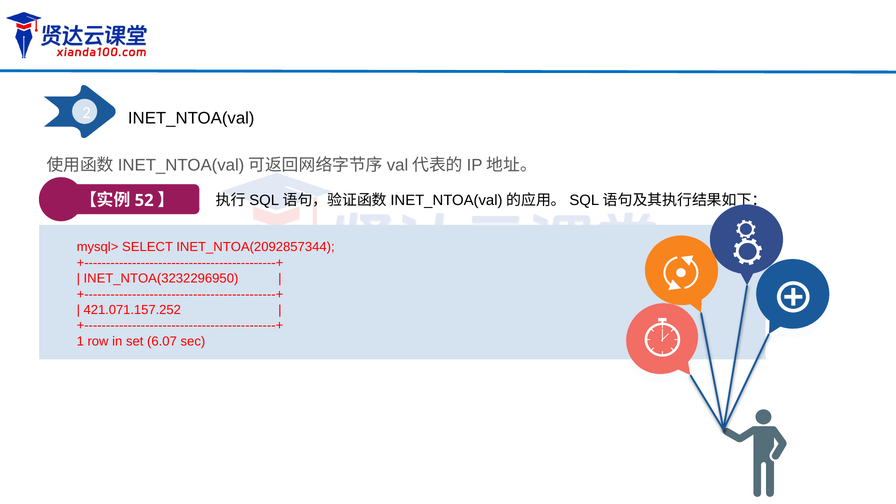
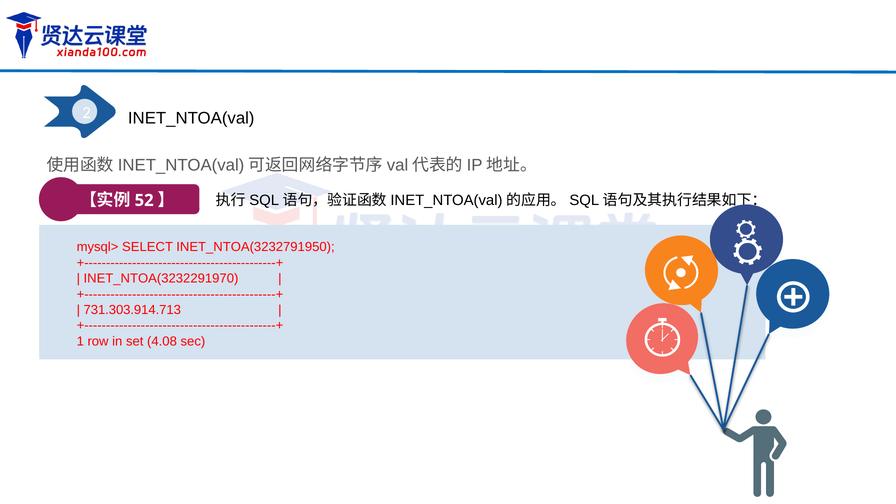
INET_NTOA(2092857344: INET_NTOA(2092857344 -> INET_NTOA(3232791950
INET_NTOA(3232296950: INET_NTOA(3232296950 -> INET_NTOA(3232291970
421.071.157.252: 421.071.157.252 -> 731.303.914.713
6.07: 6.07 -> 4.08
